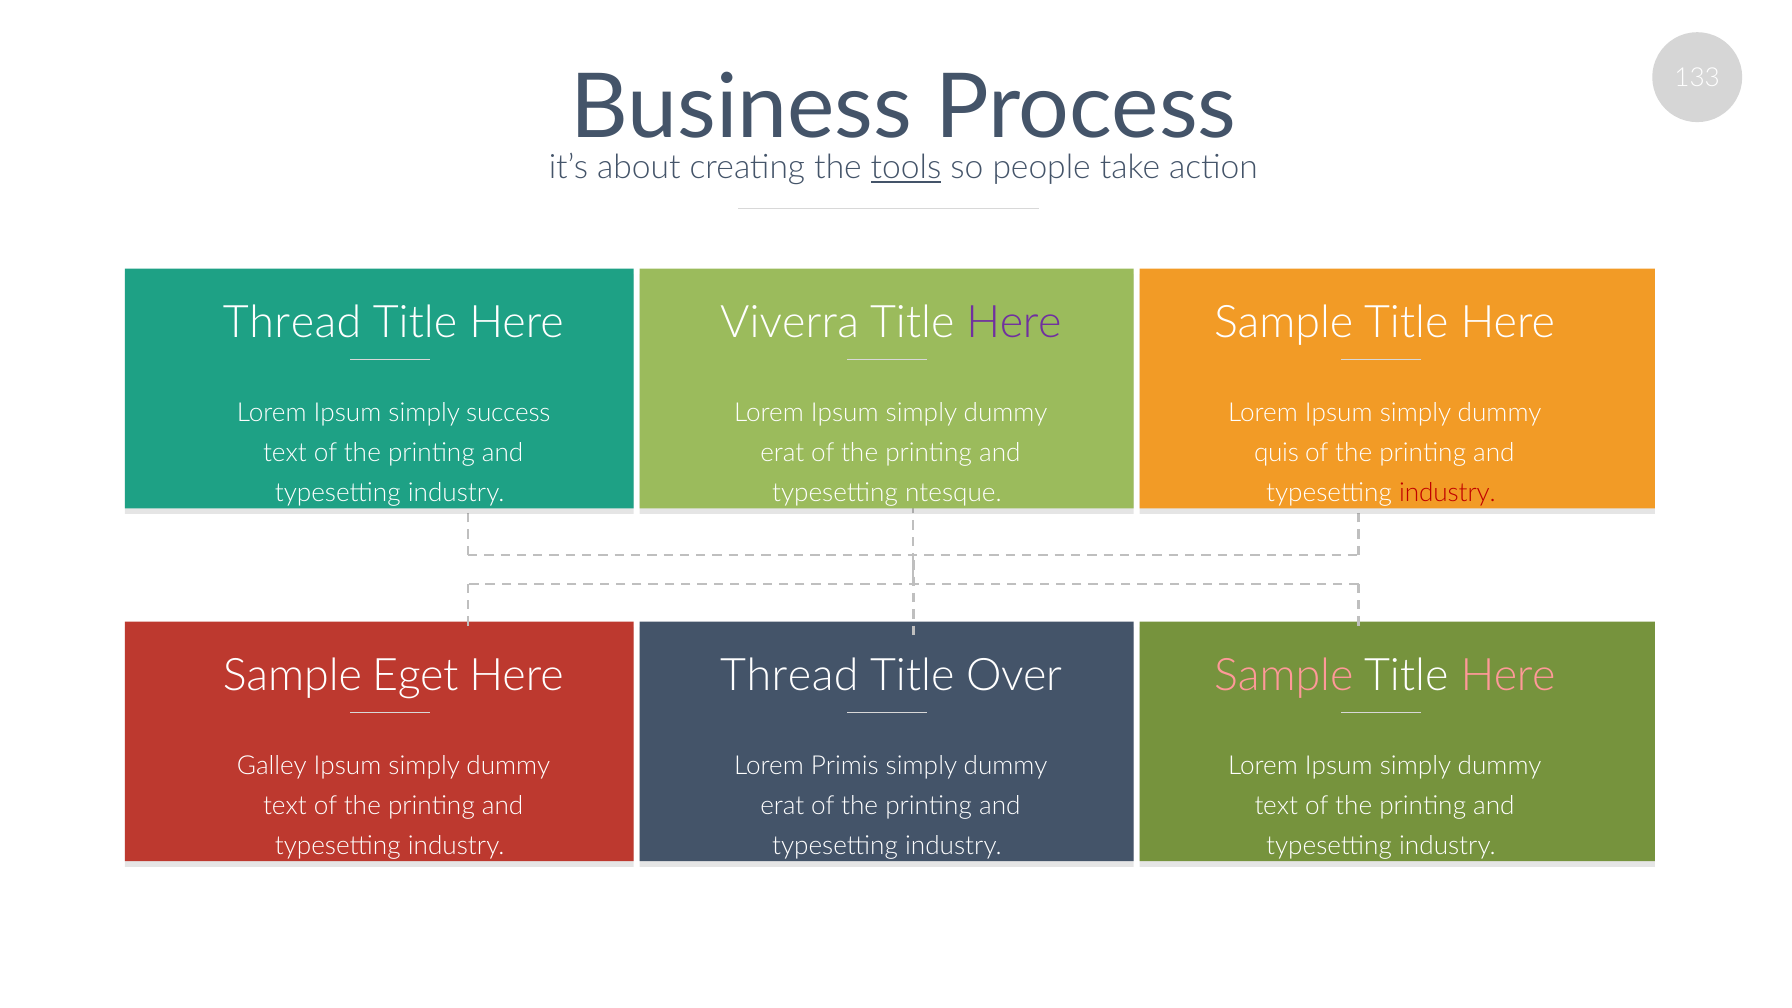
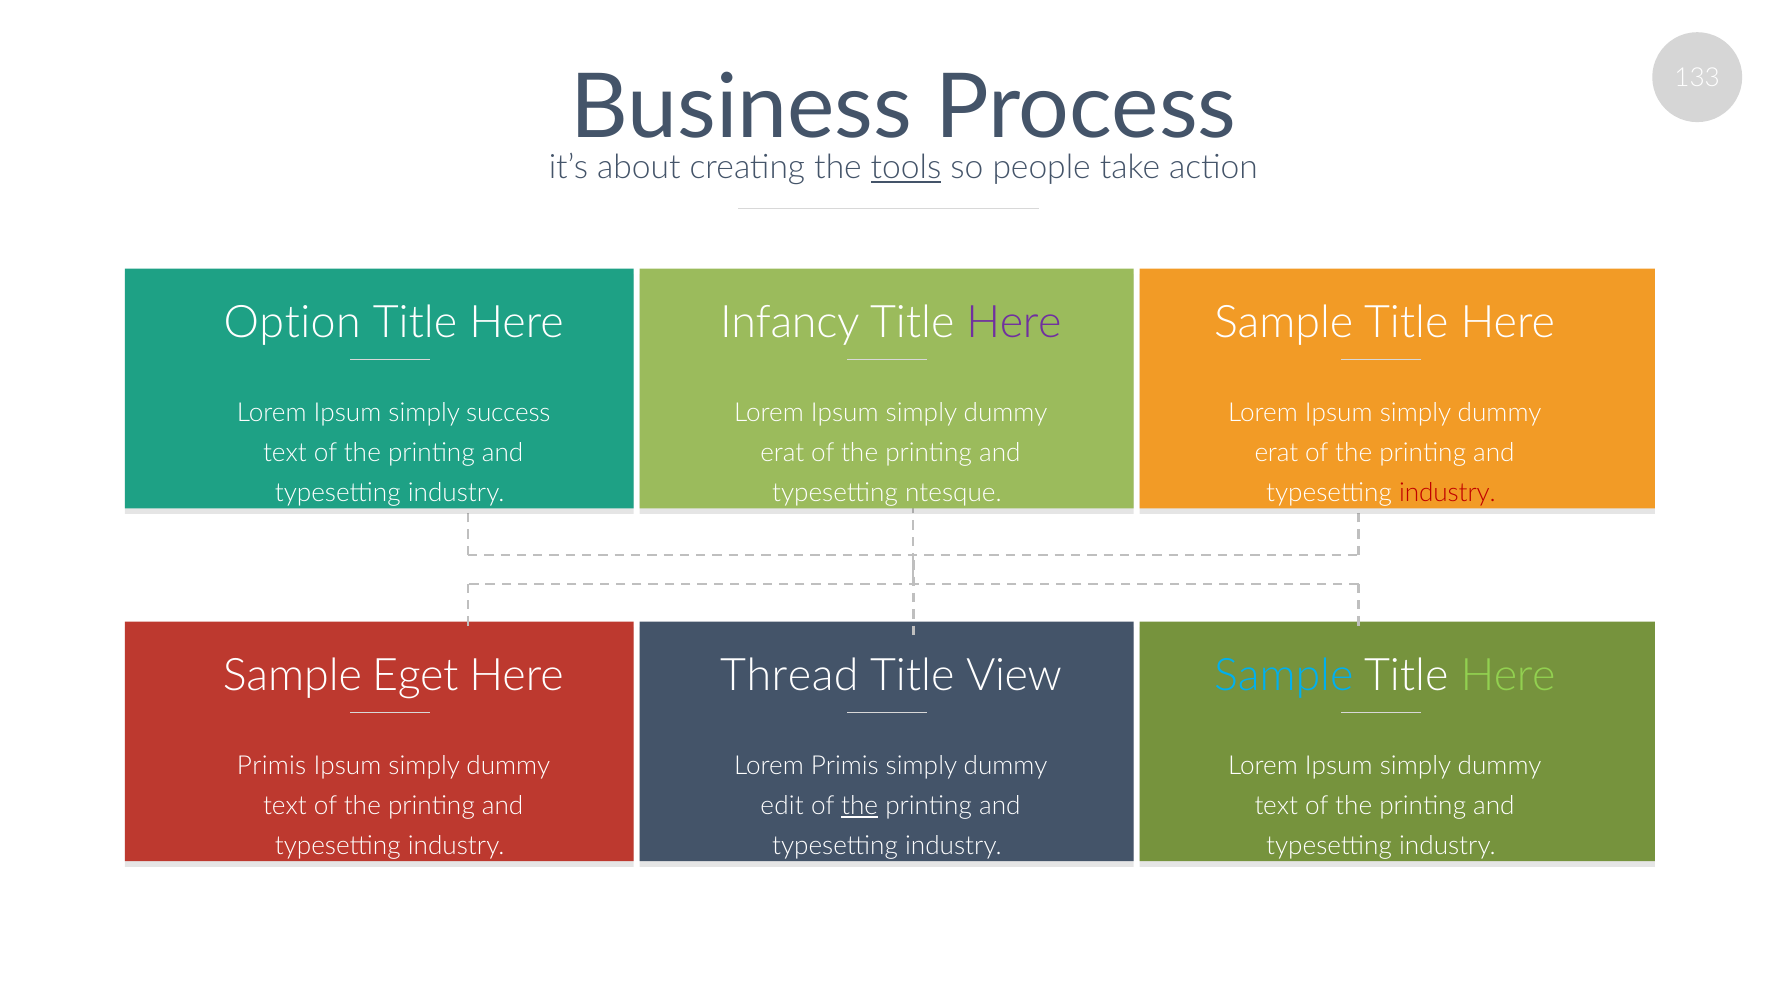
Thread at (292, 323): Thread -> Option
Viverra: Viverra -> Infancy
quis at (1276, 453): quis -> erat
Sample at (1284, 676) colour: pink -> light blue
Here at (1508, 676) colour: pink -> light green
Over: Over -> View
Galley at (272, 766): Galley -> Primis
erat at (782, 806): erat -> edit
the at (860, 806) underline: none -> present
